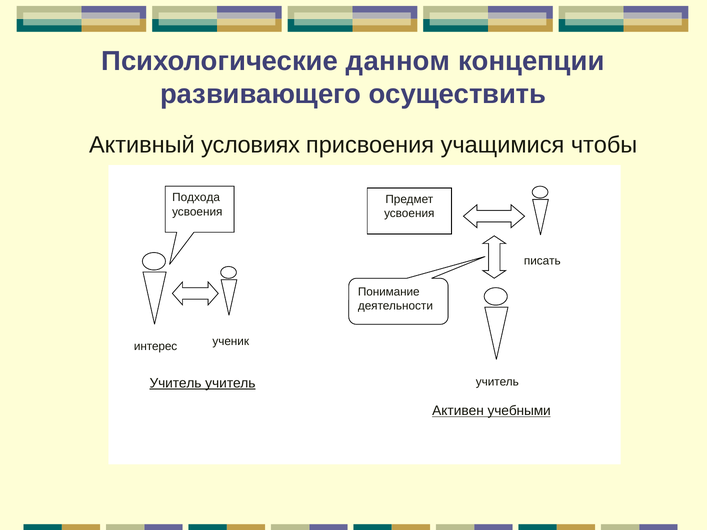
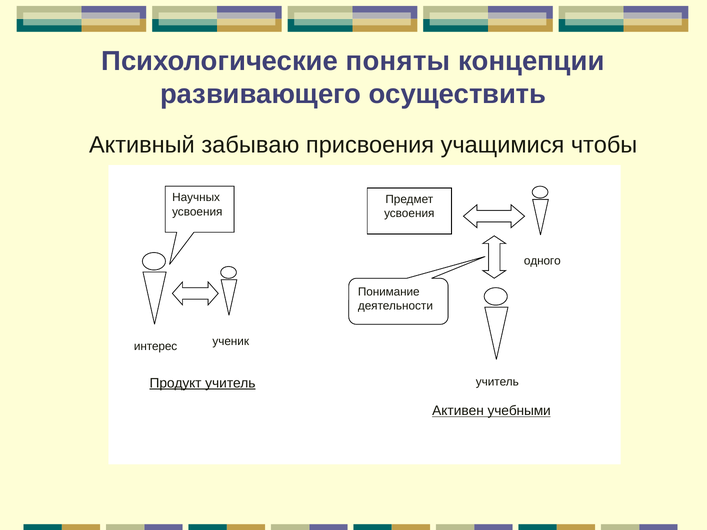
данном: данном -> поняты
условиях: условиях -> забываю
Подхода: Подхода -> Научных
писать: писать -> одного
Учитель at (176, 383): Учитель -> Продукт
